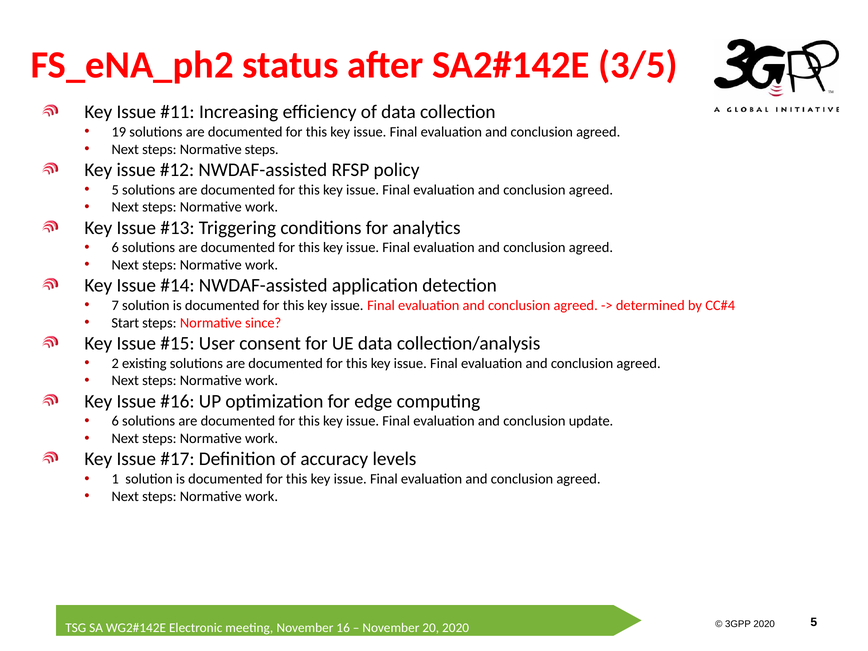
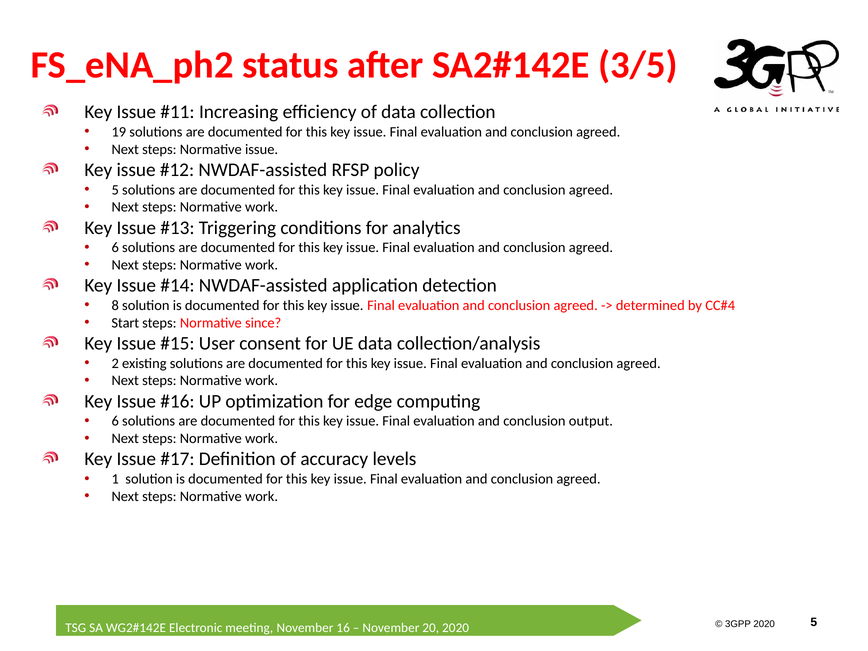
Normative steps: steps -> issue
7: 7 -> 8
update: update -> output
